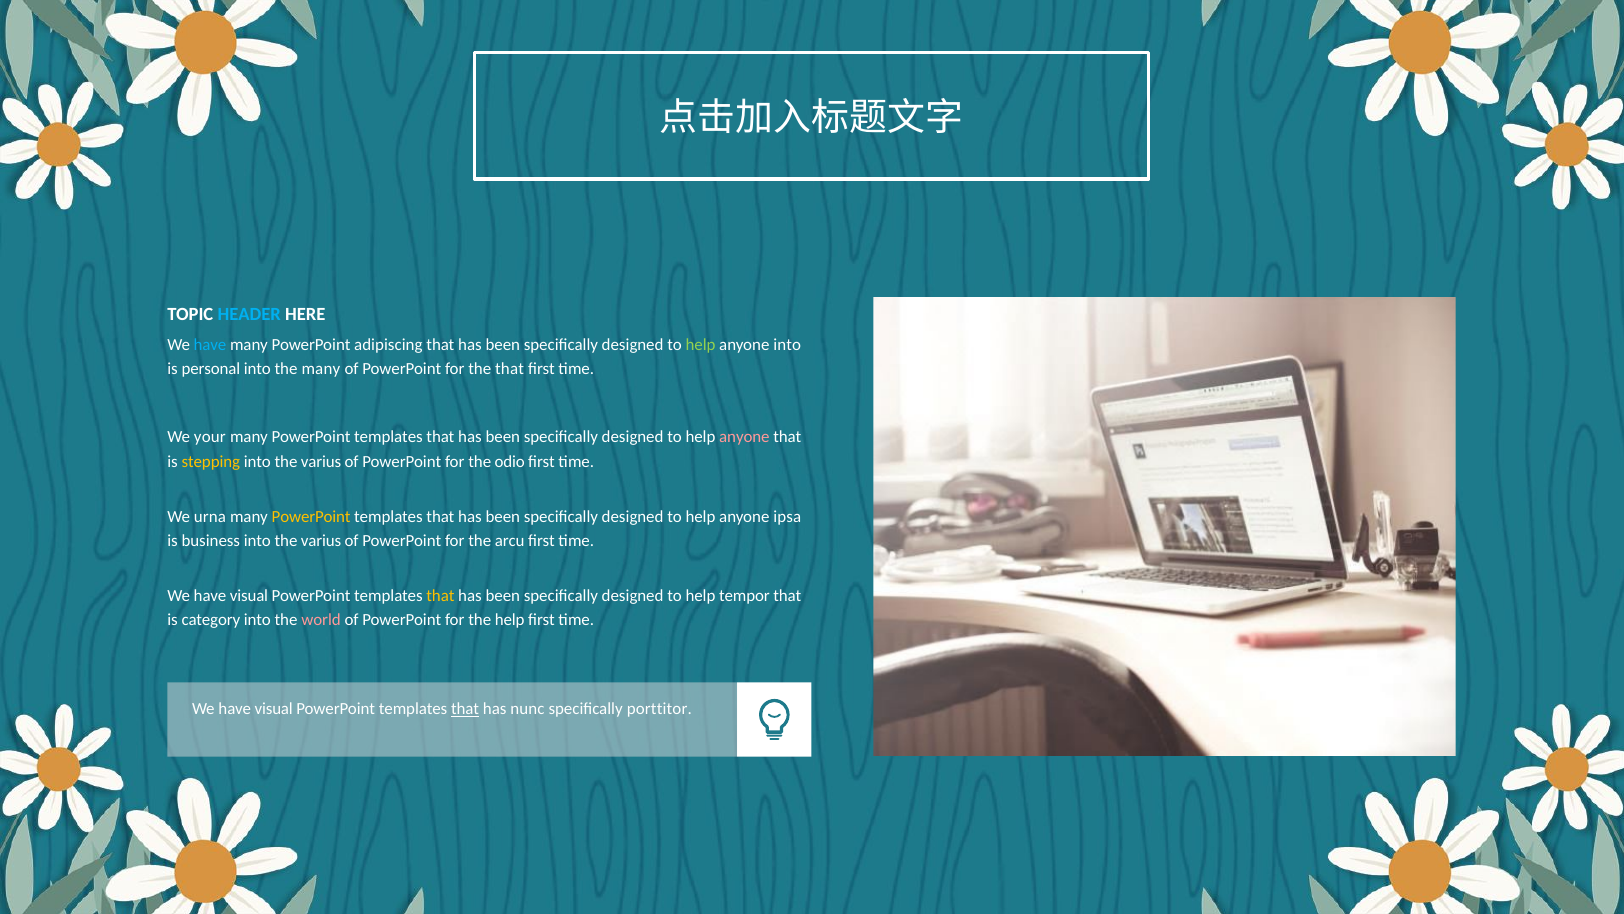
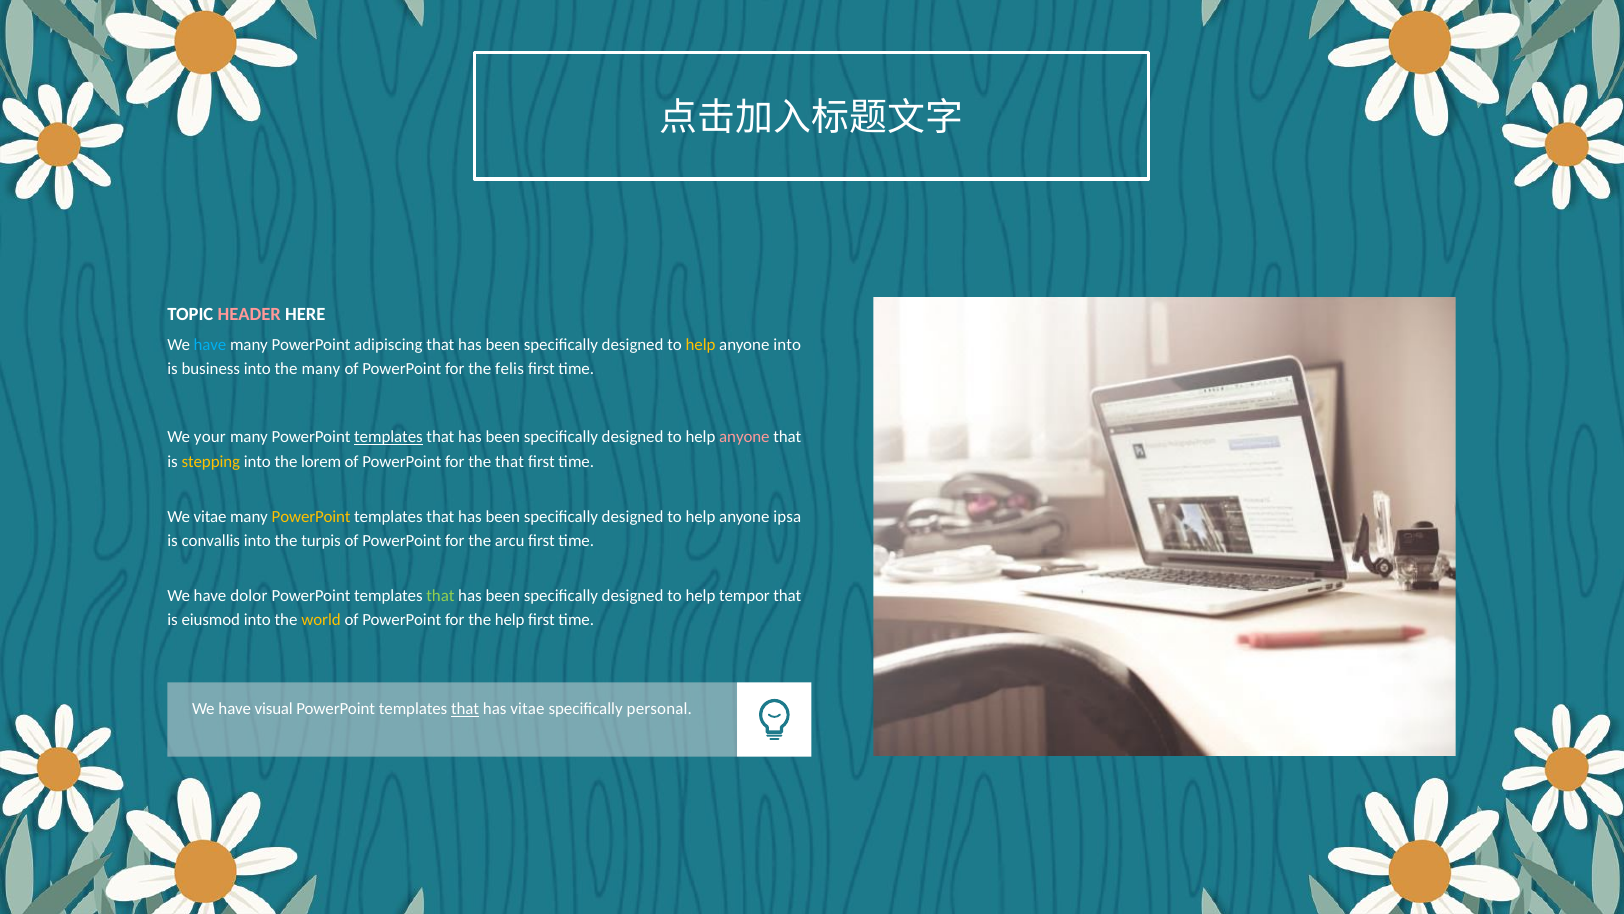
HEADER colour: light blue -> pink
help at (701, 345) colour: light green -> yellow
personal: personal -> business
the that: that -> felis
templates at (388, 437) underline: none -> present
varius at (321, 462): varius -> lorem
the odio: odio -> that
We urna: urna -> vitae
business: business -> convallis
varius at (321, 541): varius -> turpis
visual at (249, 596): visual -> dolor
that at (440, 596) colour: yellow -> light green
category: category -> eiusmod
world colour: pink -> yellow
has nunc: nunc -> vitae
porttitor: porttitor -> personal
